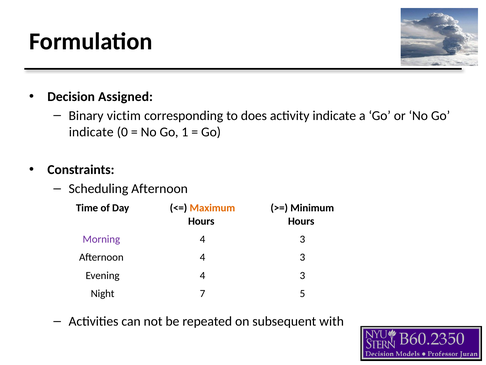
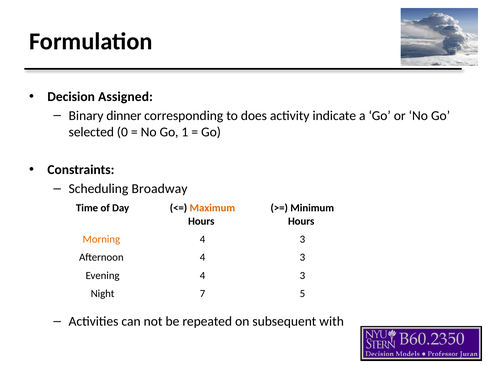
victim: victim -> dinner
indicate at (91, 132): indicate -> selected
Scheduling Afternoon: Afternoon -> Broadway
Morning colour: purple -> orange
